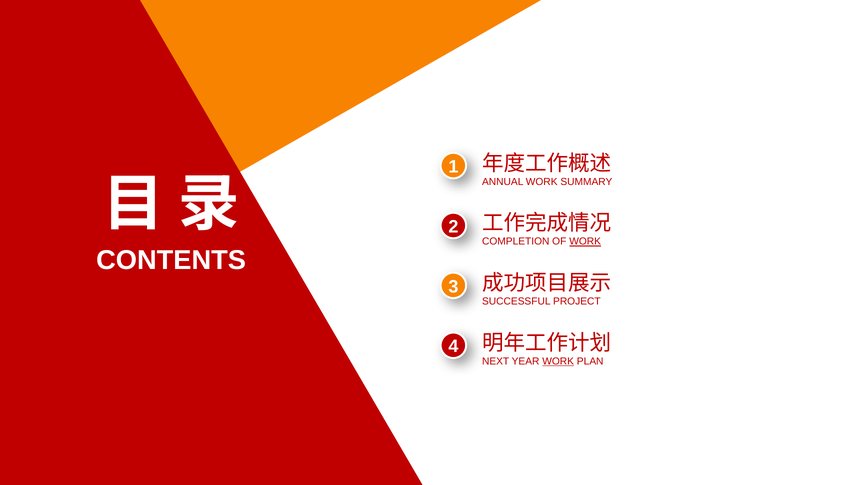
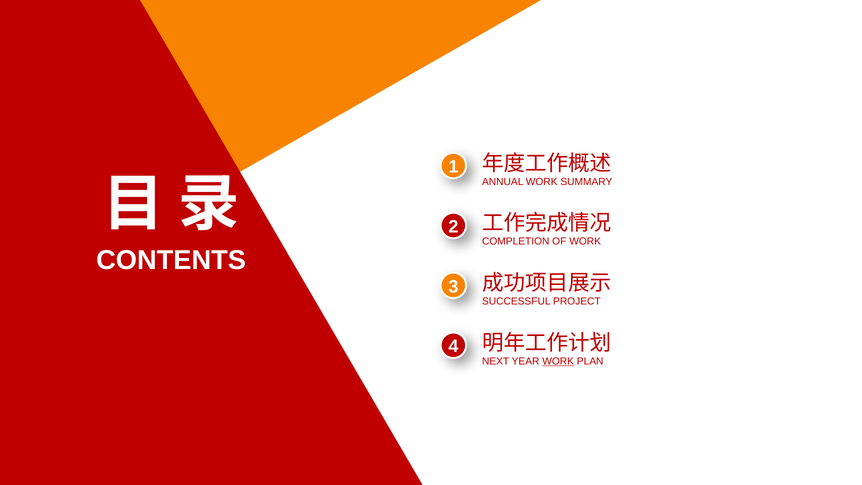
WORK at (585, 242) underline: present -> none
